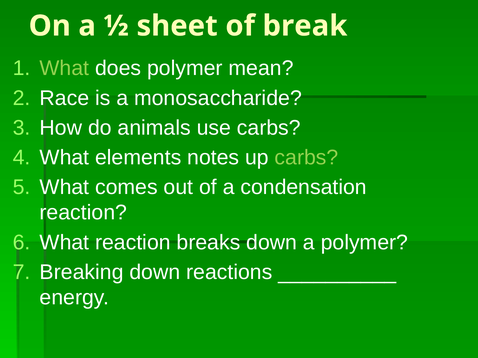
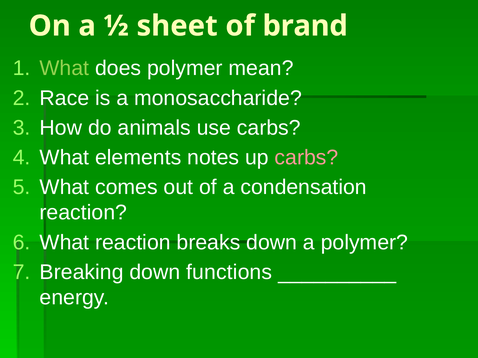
break: break -> brand
carbs at (307, 158) colour: light green -> pink
reactions: reactions -> functions
